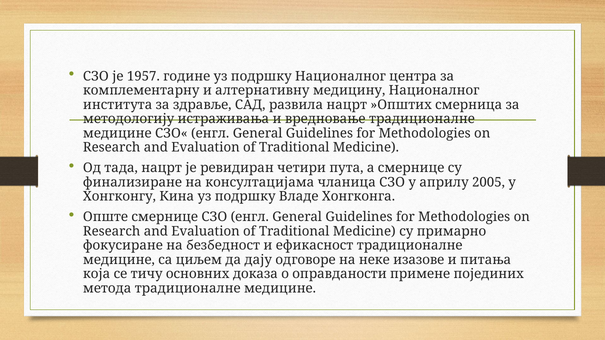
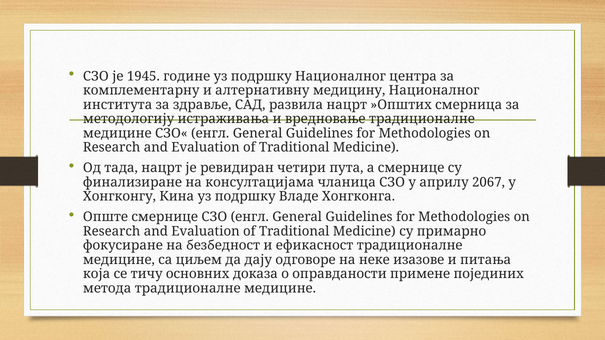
1957: 1957 -> 1945
2005: 2005 -> 2067
